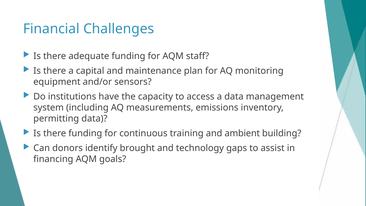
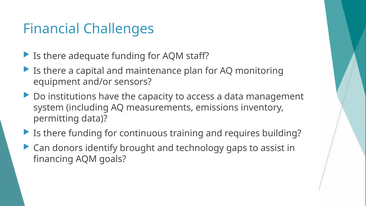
ambient: ambient -> requires
